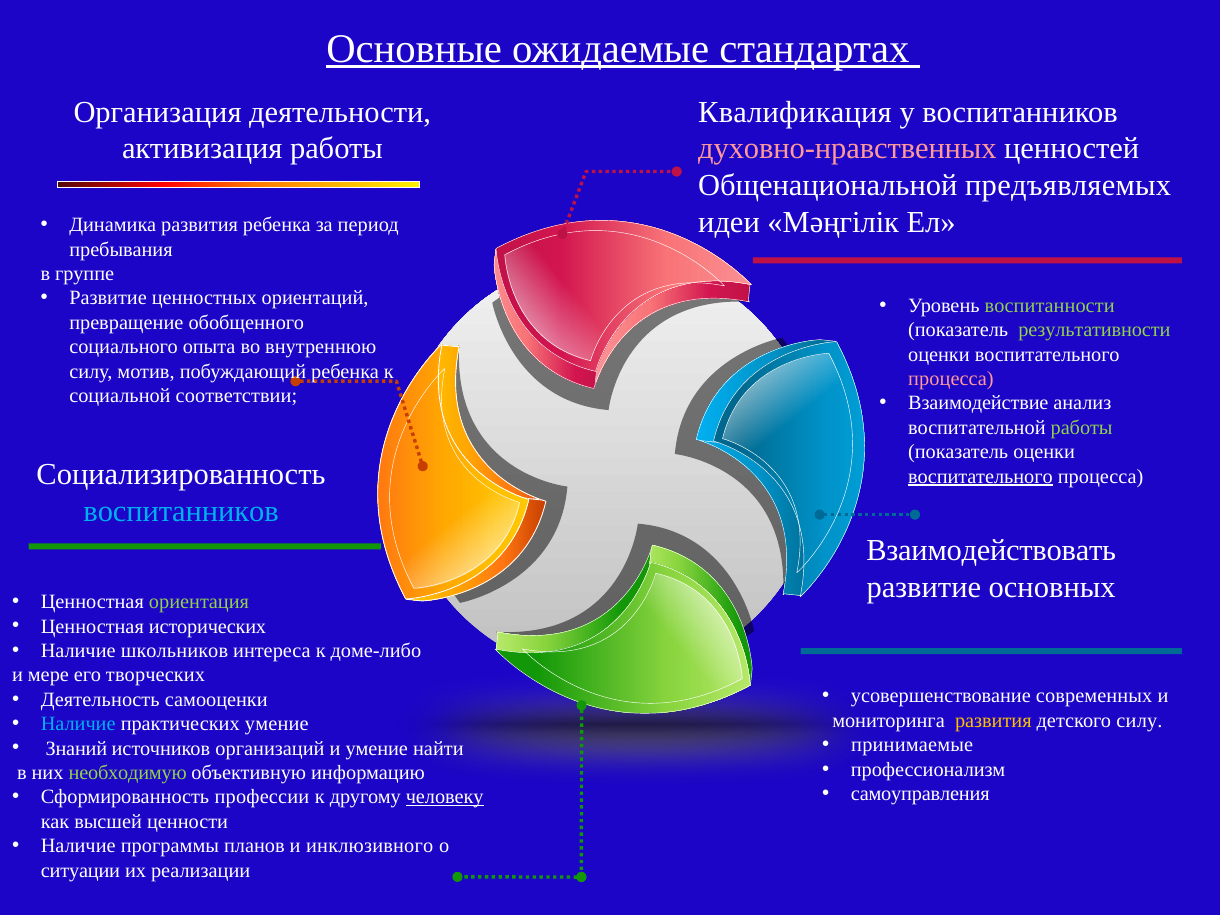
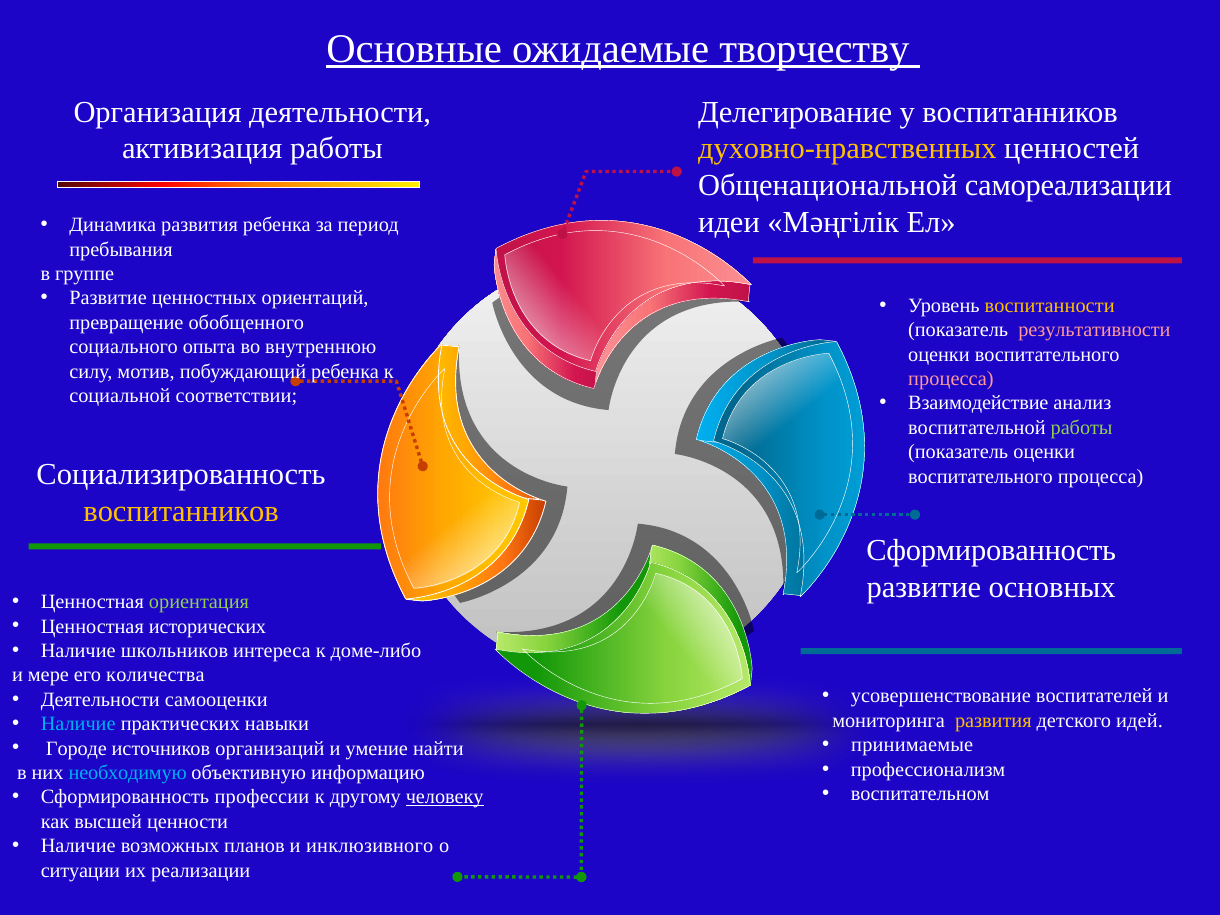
стандартах: стандартах -> творчеству
Квалификация: Квалификация -> Делегирование
духовно-нравственных colour: pink -> yellow
предъявляемых: предъявляемых -> самореализации
воспитанности colour: light green -> yellow
результативности colour: light green -> pink
воспитательного at (980, 476) underline: present -> none
воспитанников at (181, 511) colour: light blue -> yellow
Взаимодействовать at (991, 551): Взаимодействовать -> Сформированность
творческих: творческих -> количества
современных: современных -> воспитателей
Деятельность at (100, 700): Деятельность -> Деятельности
детского силу: силу -> идей
практических умение: умение -> навыки
Знаний: Знаний -> Городе
необходимую colour: light green -> light blue
самоуправления: самоуправления -> воспитательном
программы: программы -> возможных
